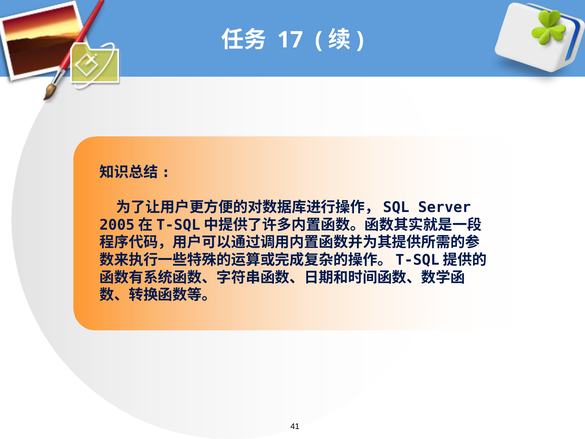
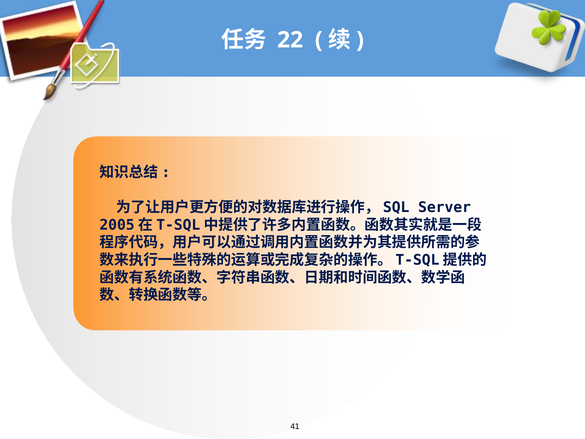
17: 17 -> 22
